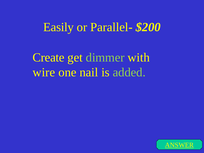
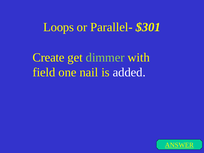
Easily: Easily -> Loops
$200: $200 -> $301
wire: wire -> field
added colour: light green -> white
